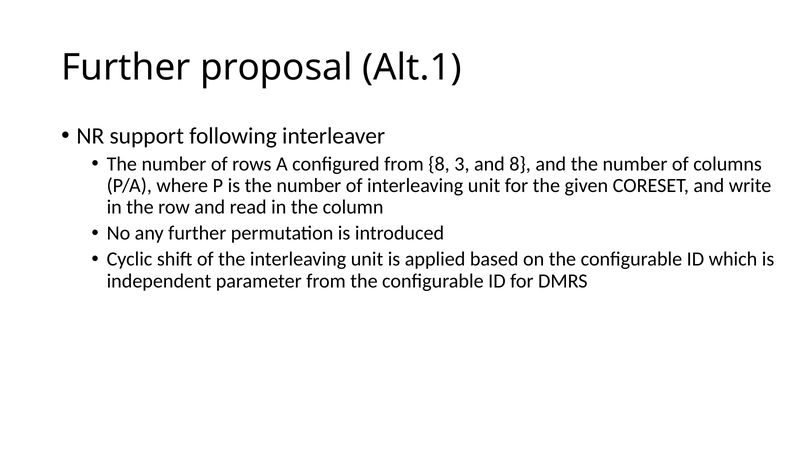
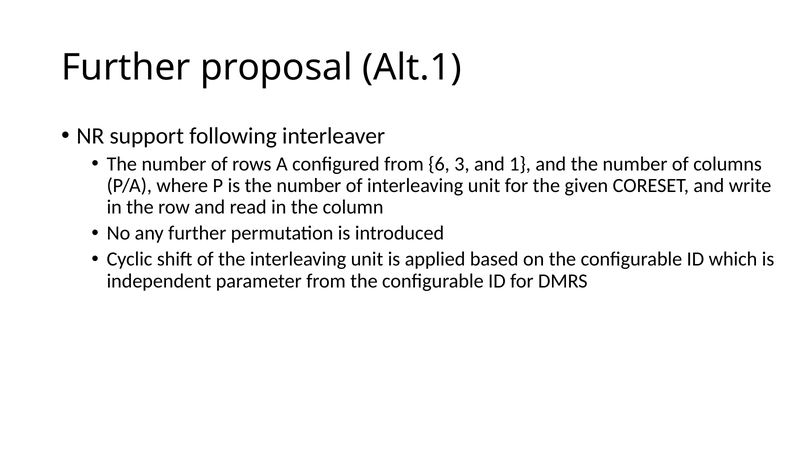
from 8: 8 -> 6
and 8: 8 -> 1
